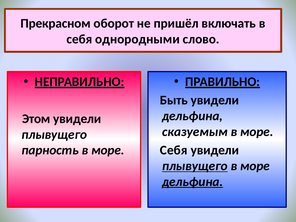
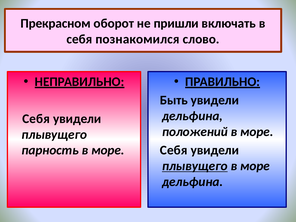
пришёл: пришёл -> пришли
однородными: однородными -> познакомился
Этом at (36, 119): Этом -> Себя
сказуемым: сказуемым -> положений
дельфина at (192, 182) underline: present -> none
